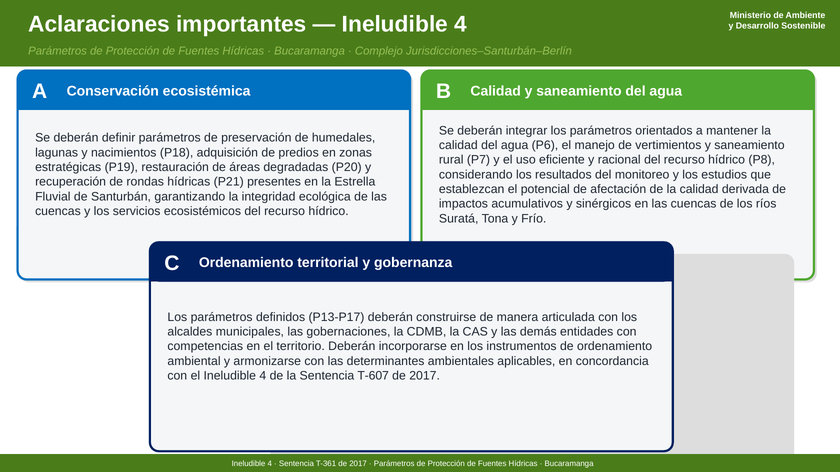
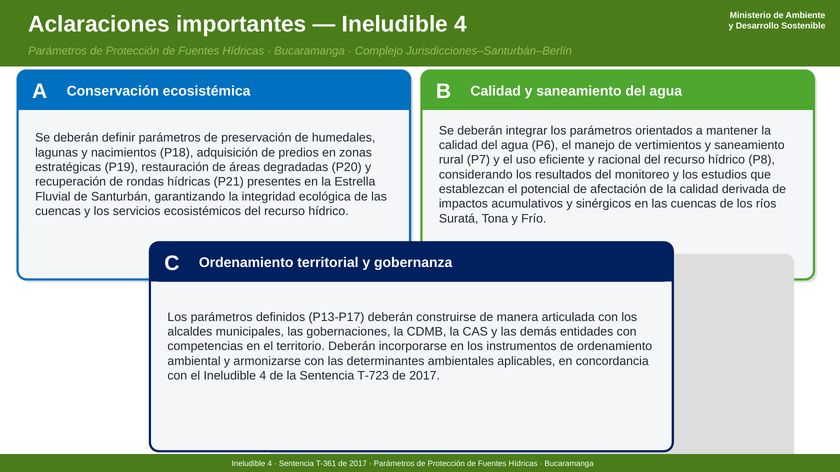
T-607: T-607 -> T-723
